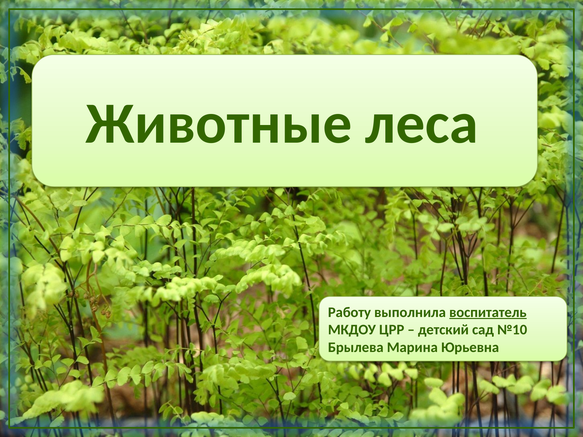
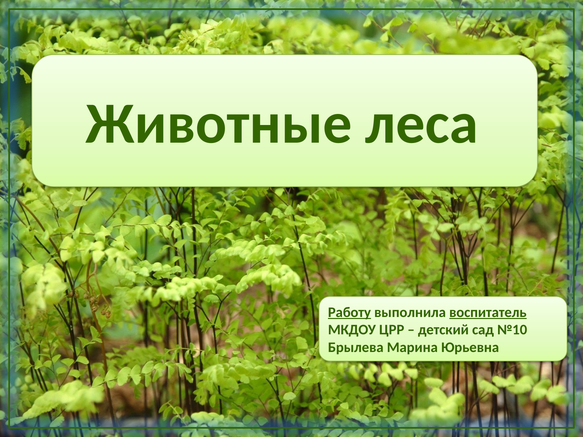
Работу underline: none -> present
